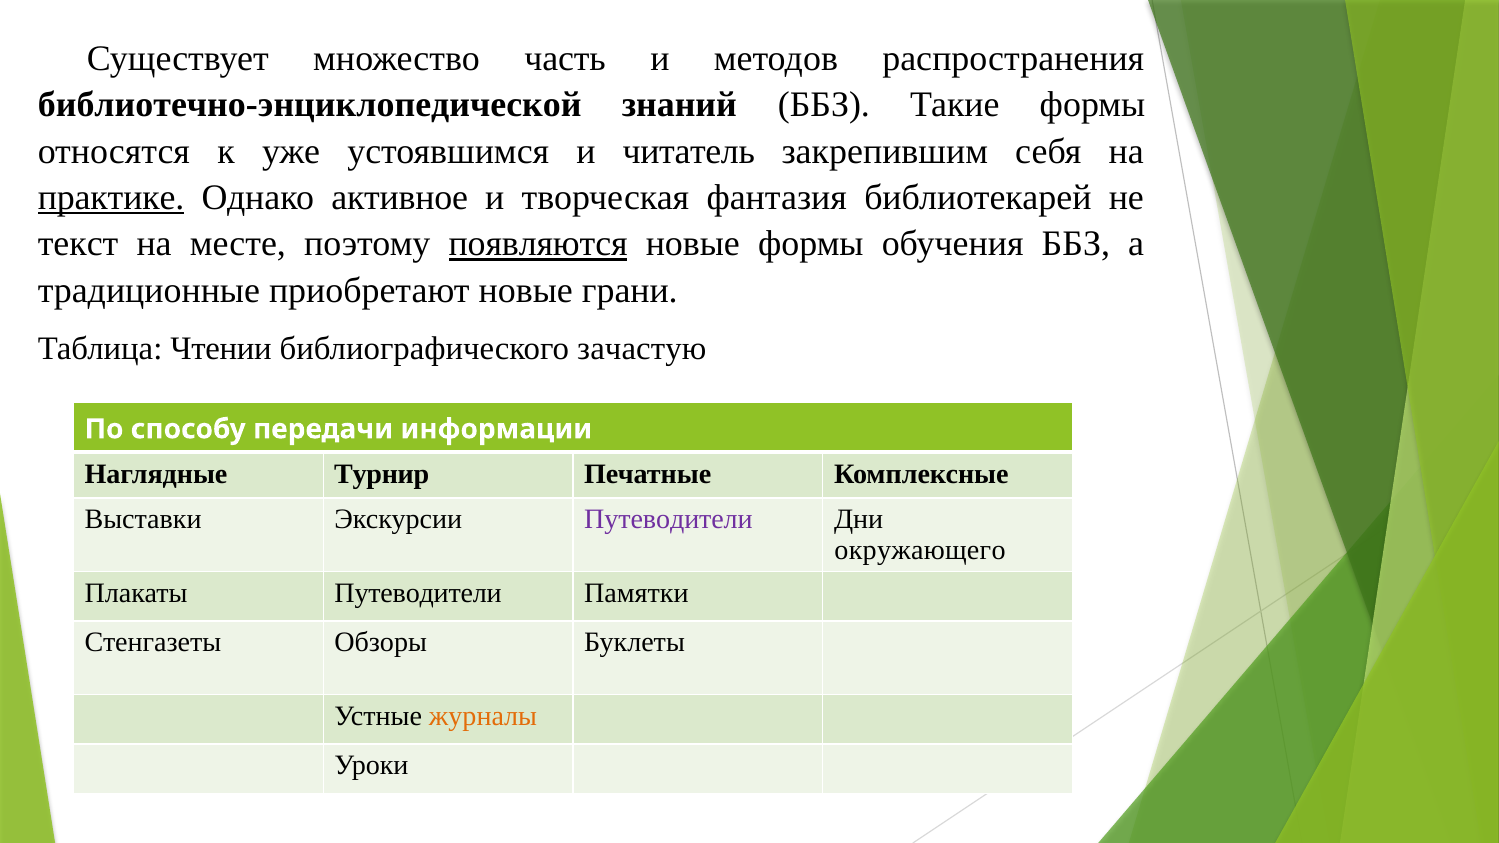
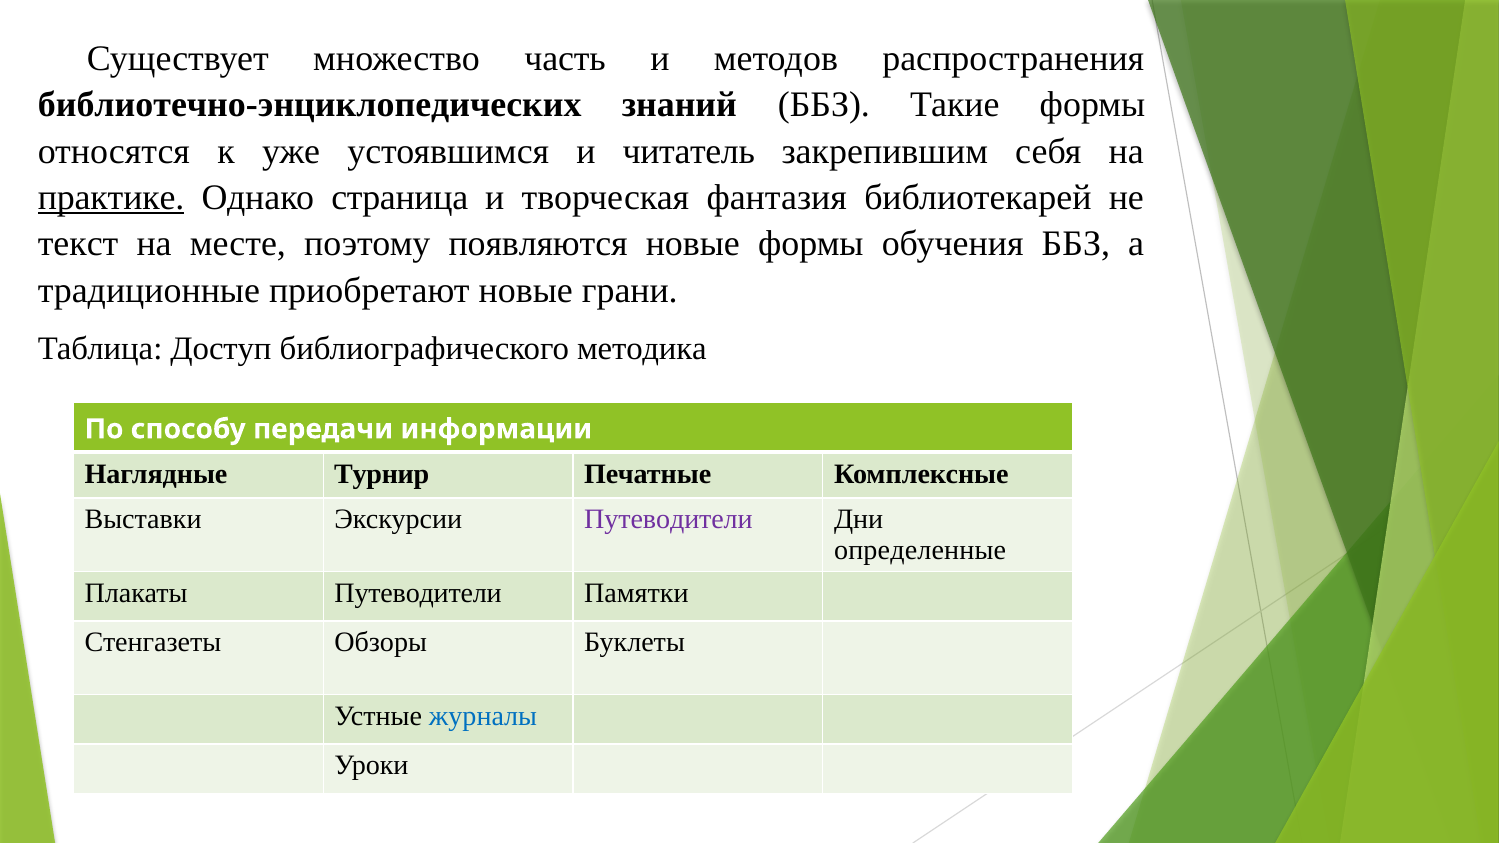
библиотечно-энциклопедической: библиотечно-энциклопедической -> библиотечно-энциклопедических
активное: активное -> страница
появляются underline: present -> none
Чтении: Чтении -> Доступ
зачастую: зачастую -> методика
окружающего: окружающего -> определенные
журналы colour: orange -> blue
